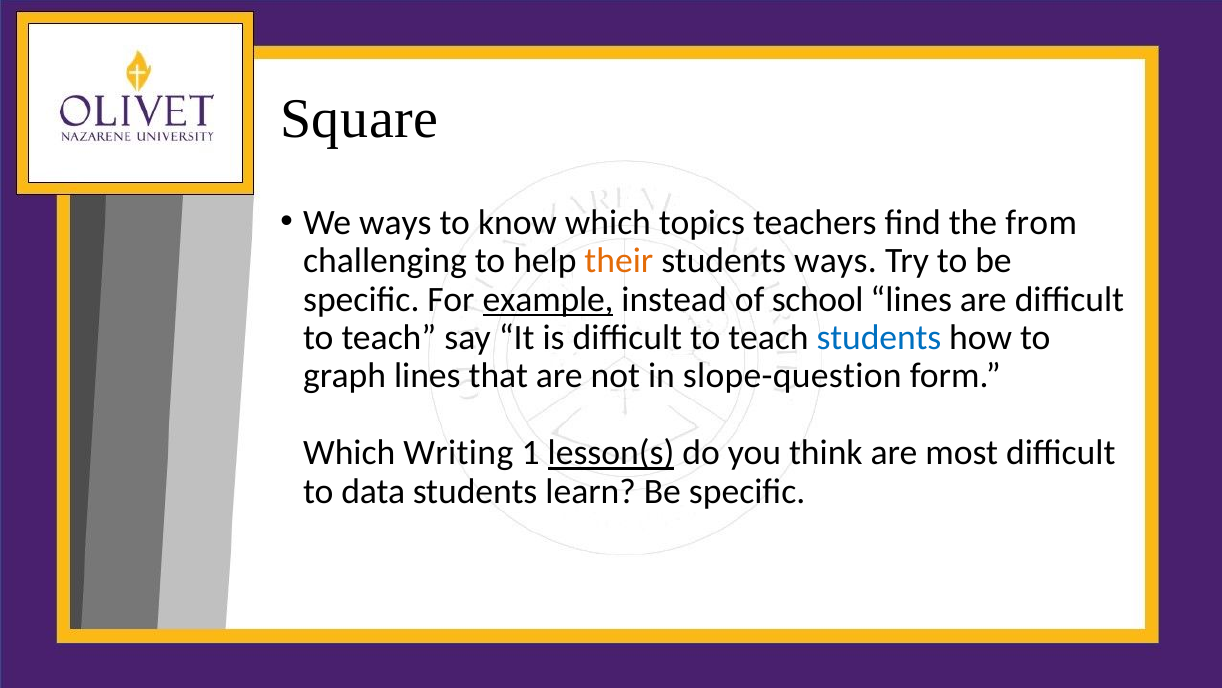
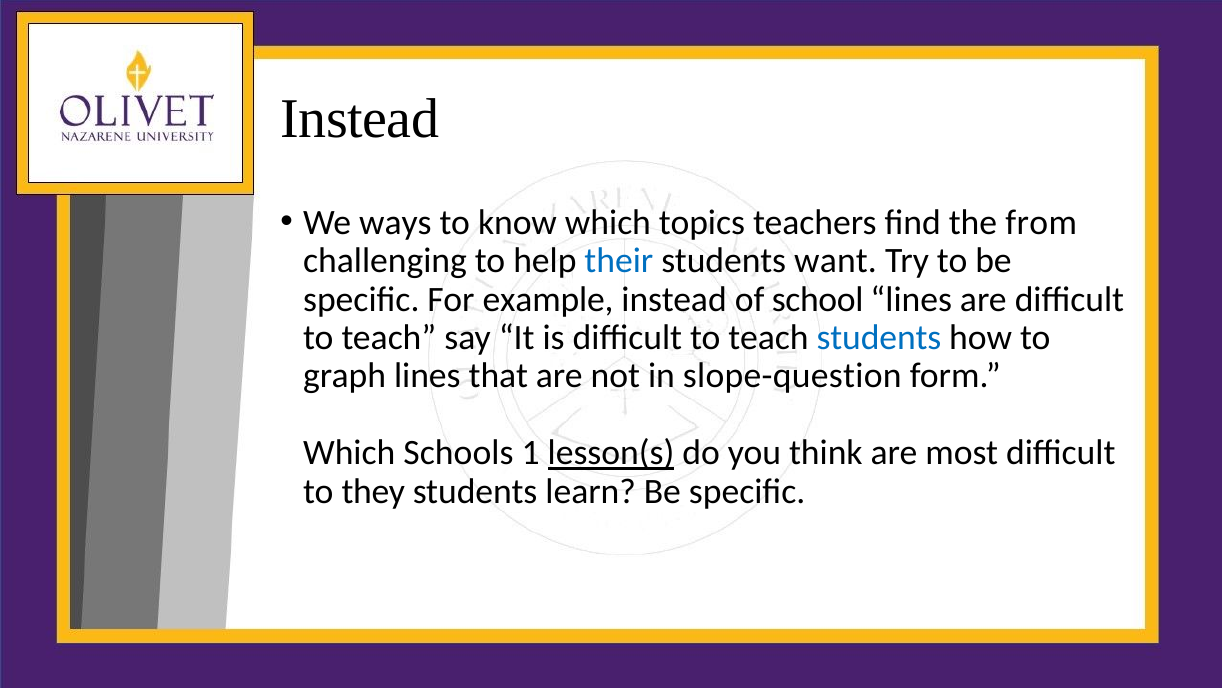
Square at (359, 119): Square -> Instead
their colour: orange -> blue
students ways: ways -> want
example underline: present -> none
Writing: Writing -> Schools
data: data -> they
